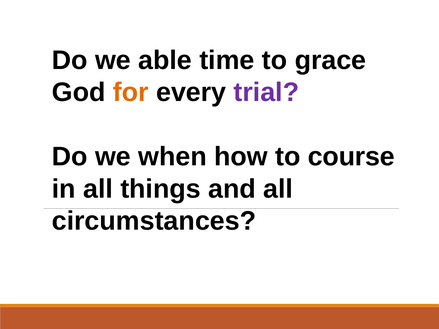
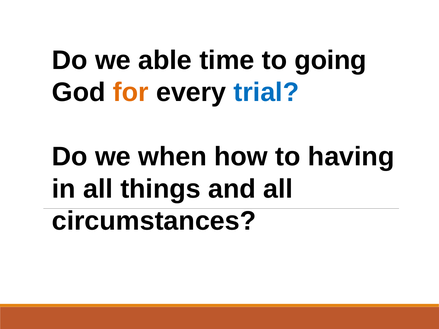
grace: grace -> going
trial colour: purple -> blue
course: course -> having
